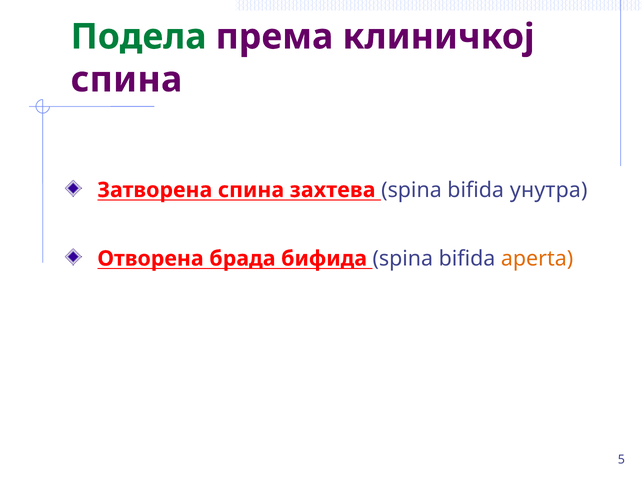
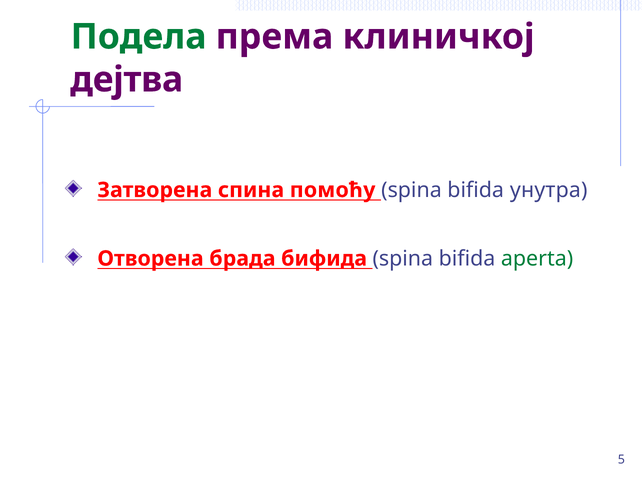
спина at (126, 80): спина -> дејтва
захтева: захтева -> помоћу
aperta colour: orange -> green
